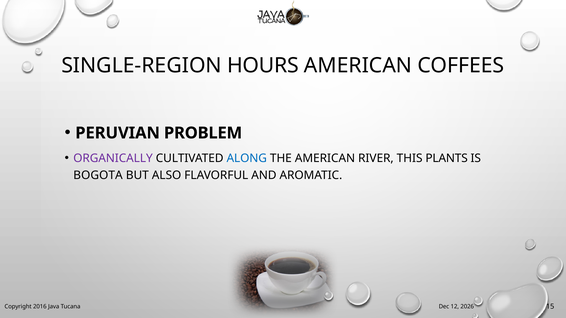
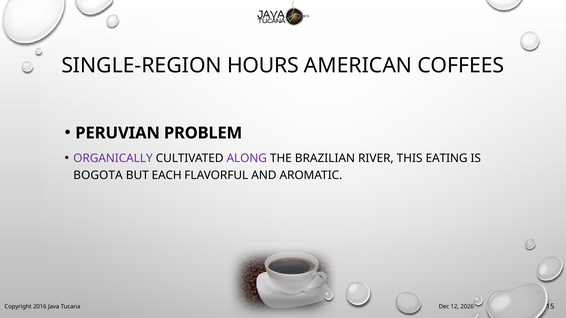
ALONG colour: blue -> purple
THE AMERICAN: AMERICAN -> BRAZILIAN
PLANTS: PLANTS -> EATING
ALSO: ALSO -> EACH
